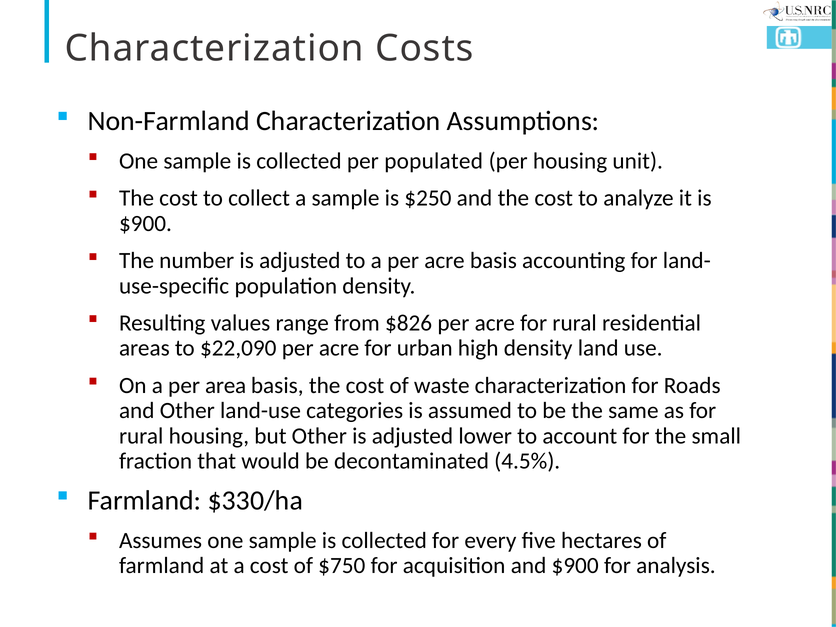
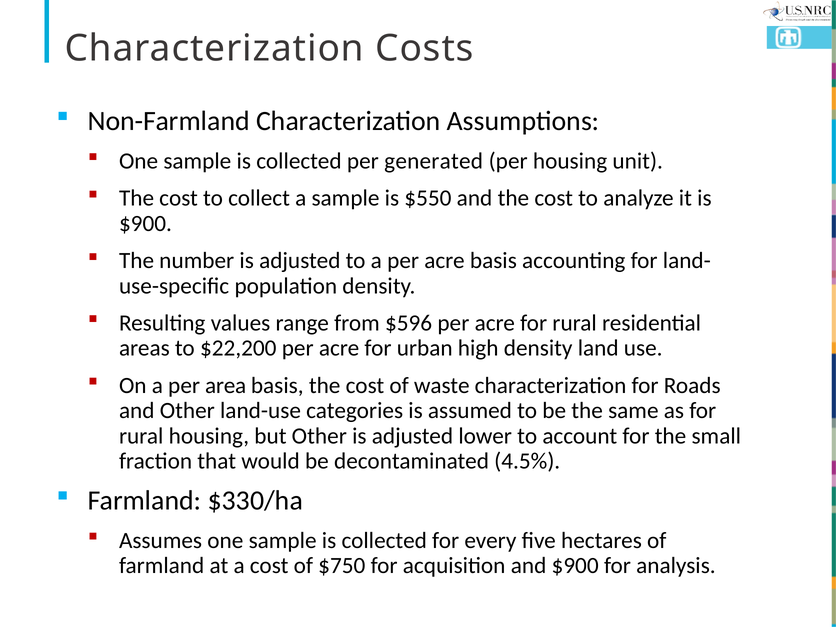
populated: populated -> generated
$250: $250 -> $550
$826: $826 -> $596
$22,090: $22,090 -> $22,200
